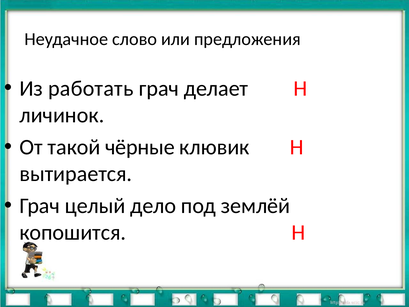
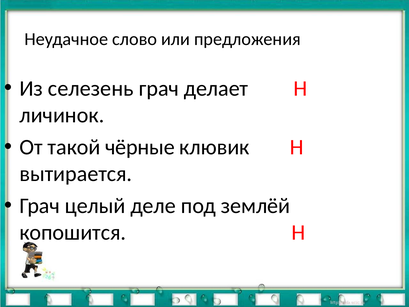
работать: работать -> селезень
дело: дело -> деле
